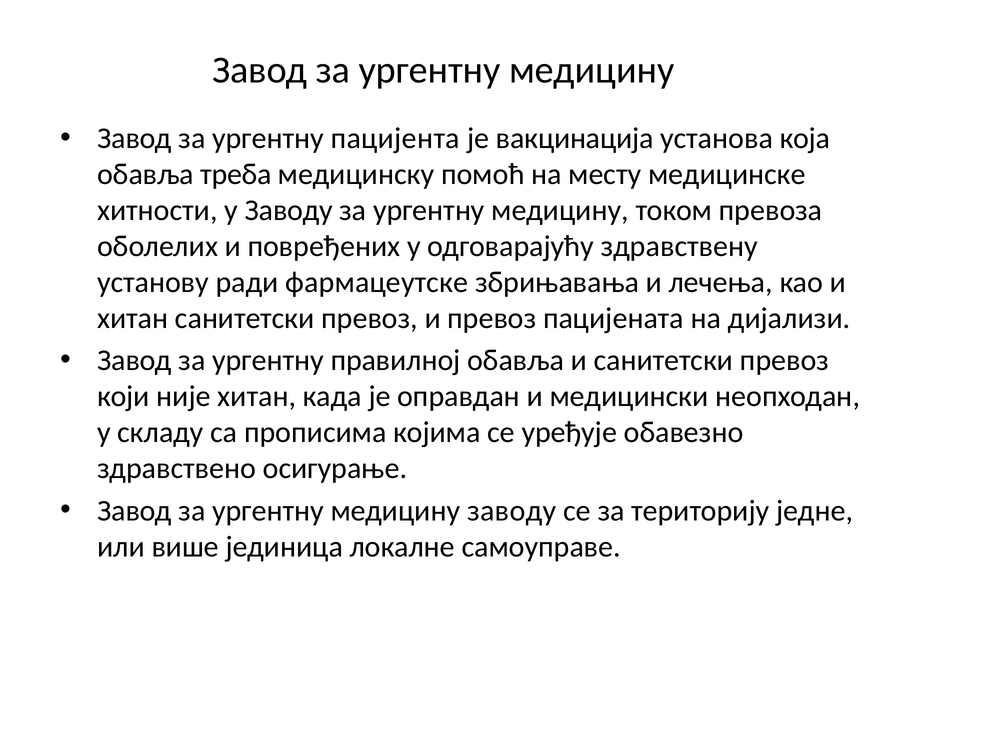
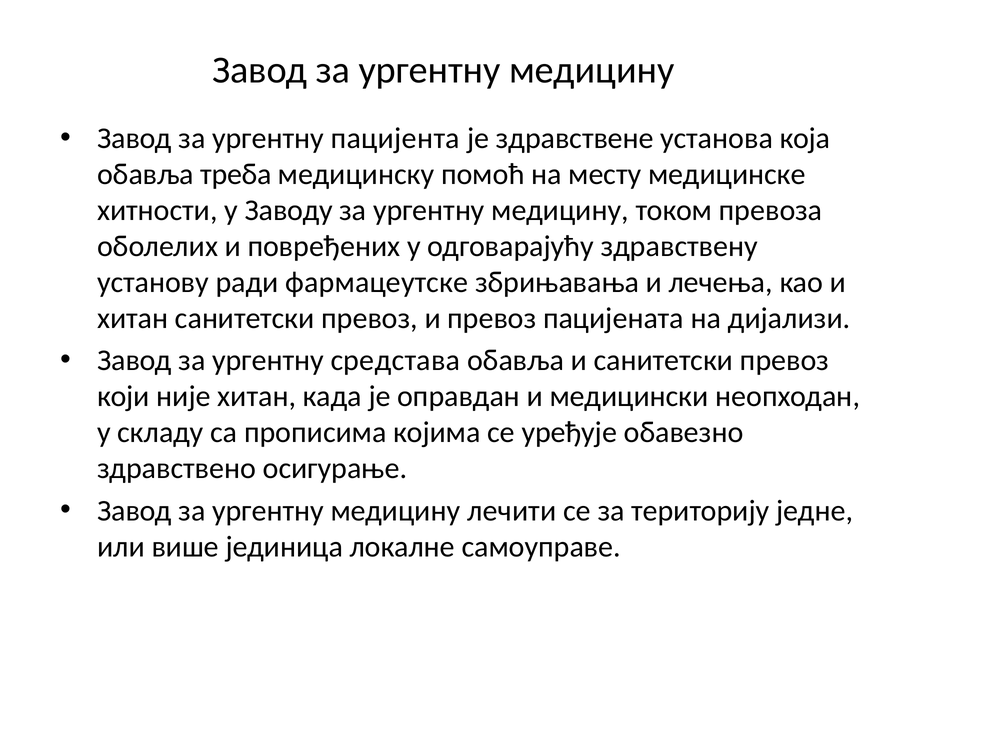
вакцинација: вакцинација -> здравствене
правилној: правилној -> средстава
медицину заводу: заводу -> лечити
